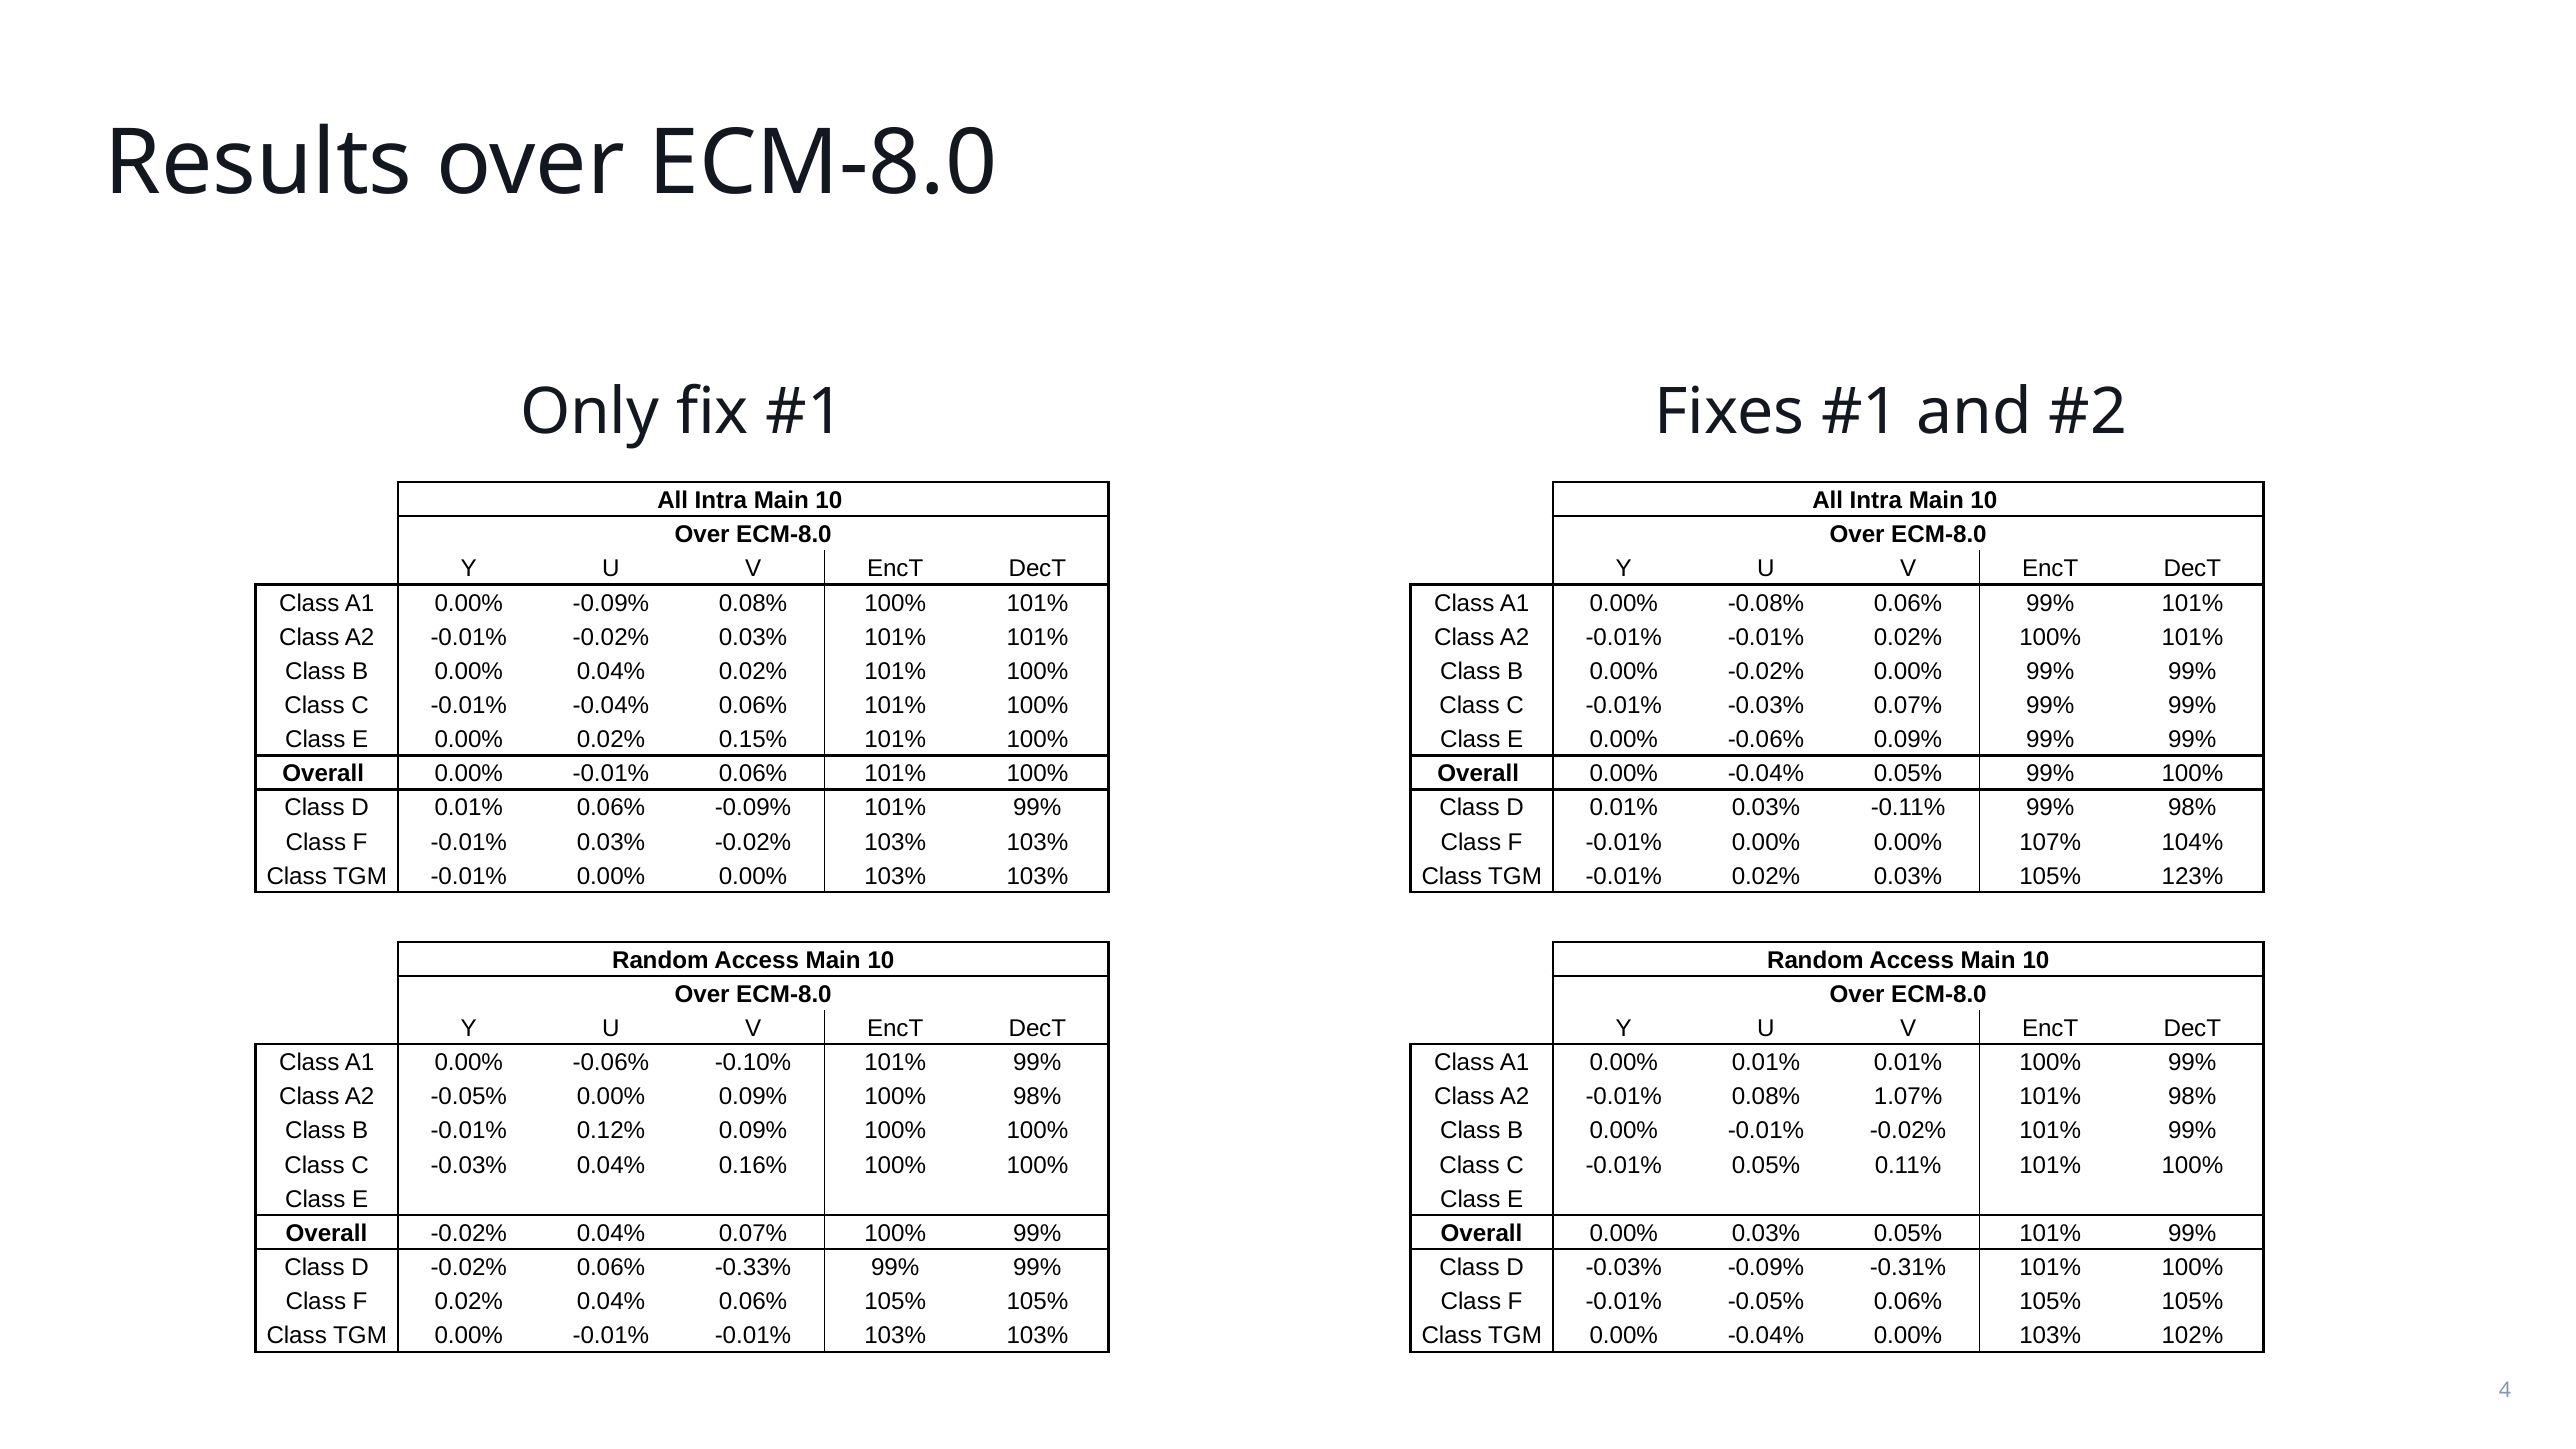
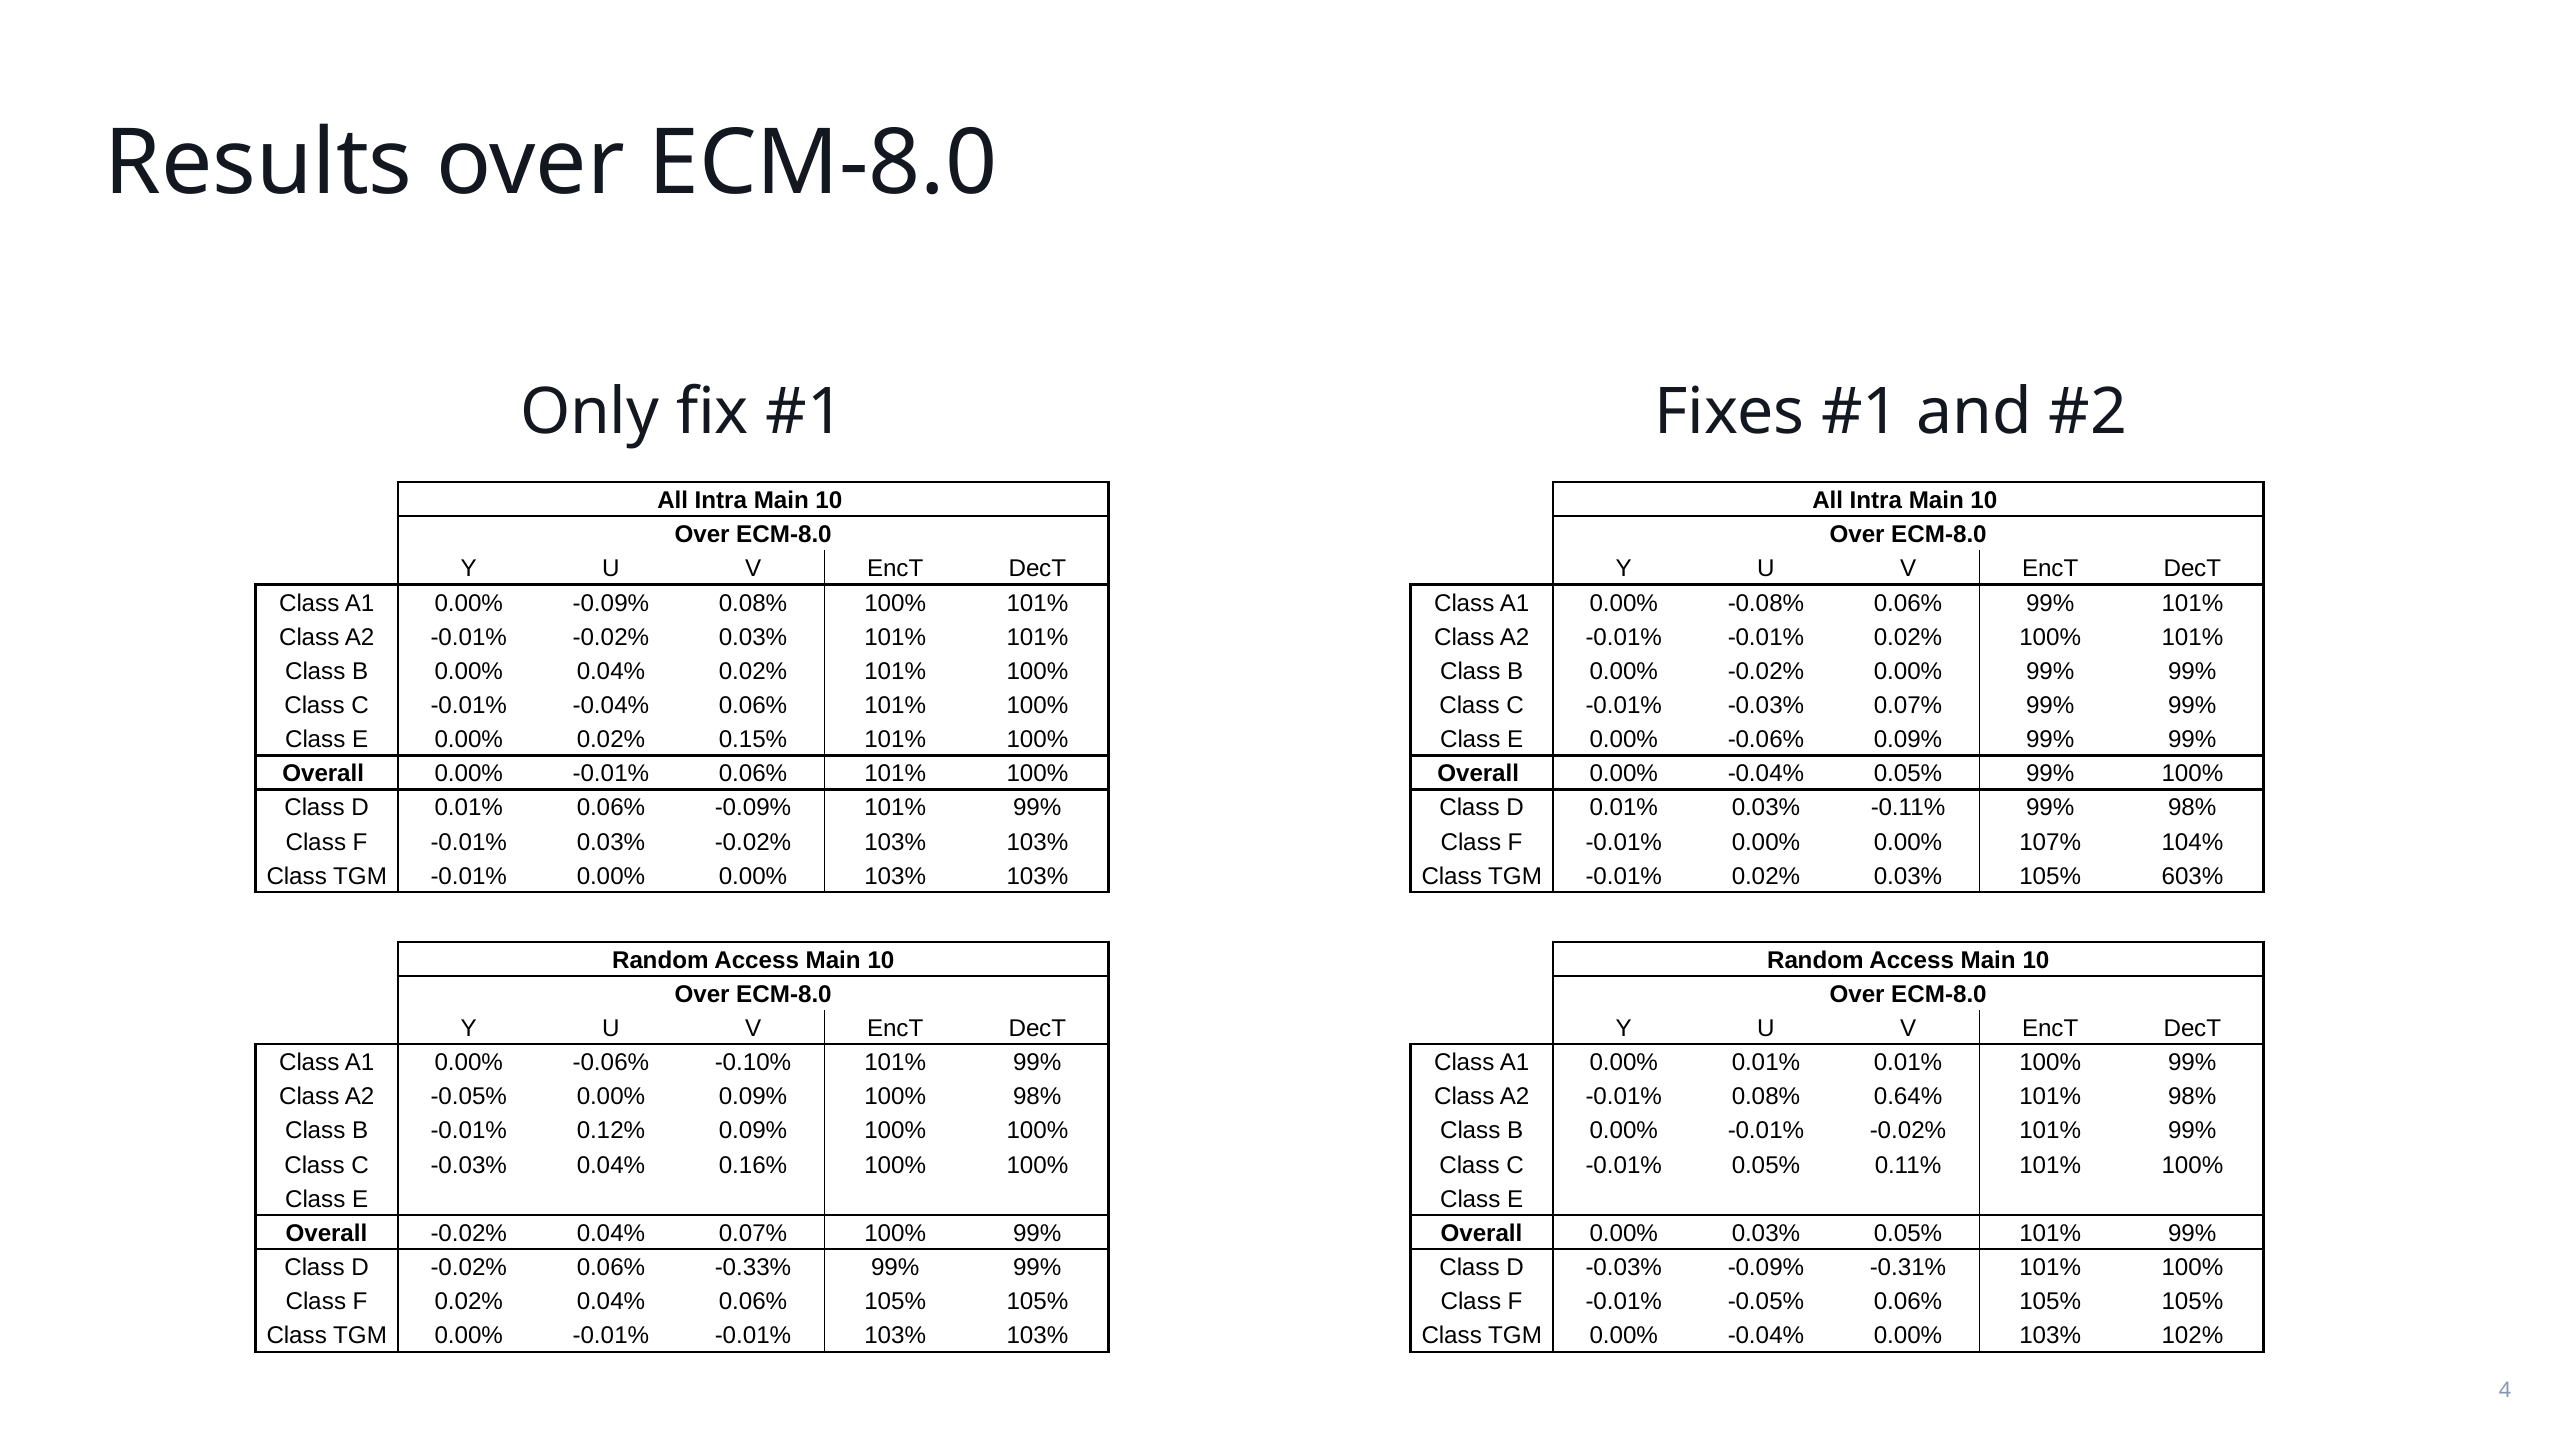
123%: 123% -> 603%
1.07%: 1.07% -> 0.64%
